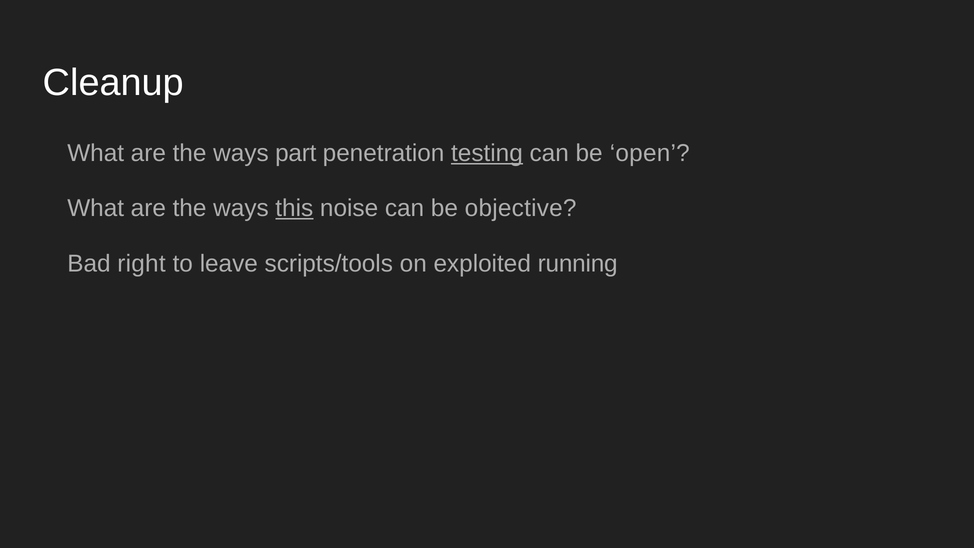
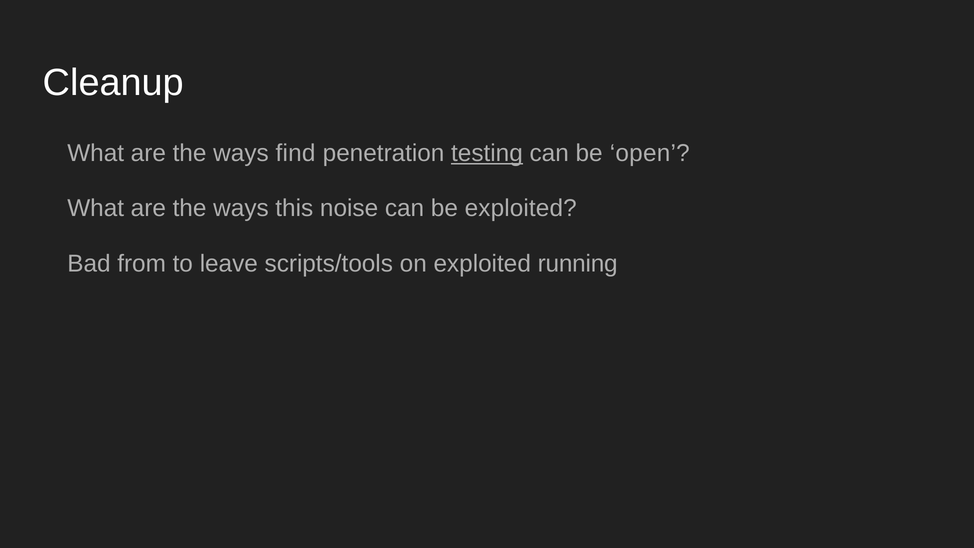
part: part -> find
this underline: present -> none
be objective: objective -> exploited
right: right -> from
